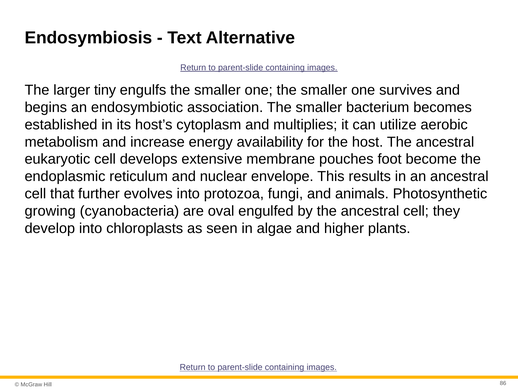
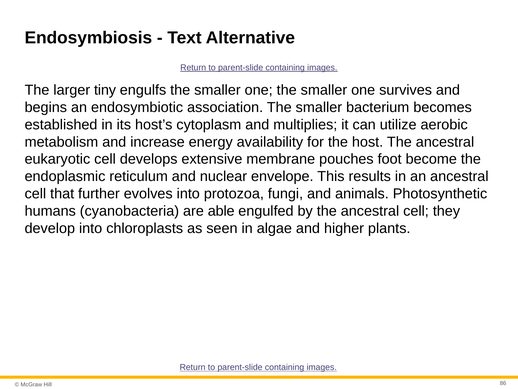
growing: growing -> humans
oval: oval -> able
